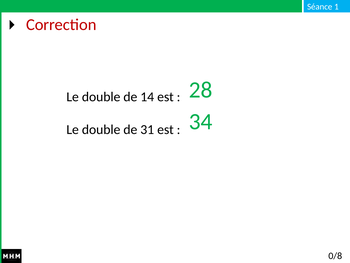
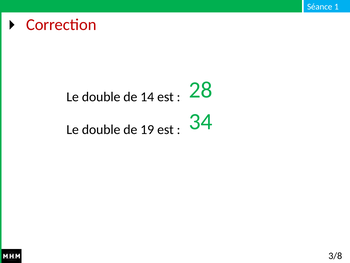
31: 31 -> 19
0/8: 0/8 -> 3/8
